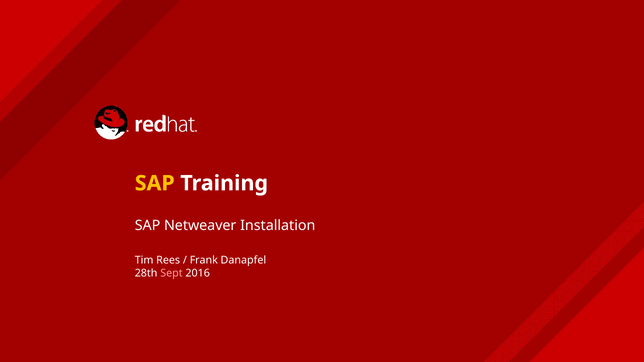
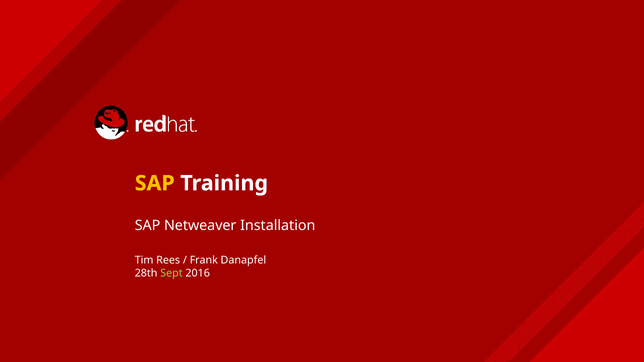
Sept colour: pink -> light green
